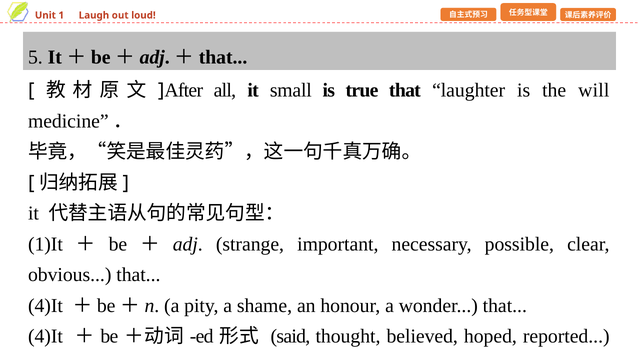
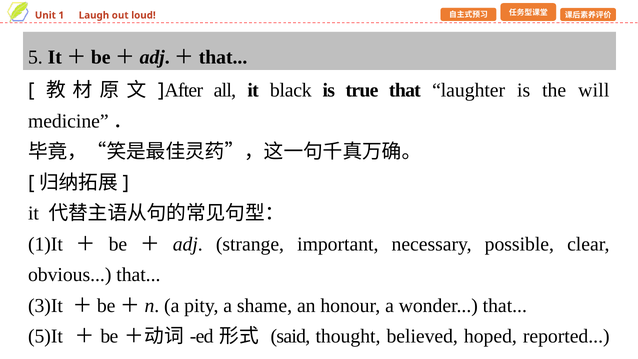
small: small -> black
4)It at (45, 305): 4)It -> 3)It
4)It at (45, 336): 4)It -> 5)It
